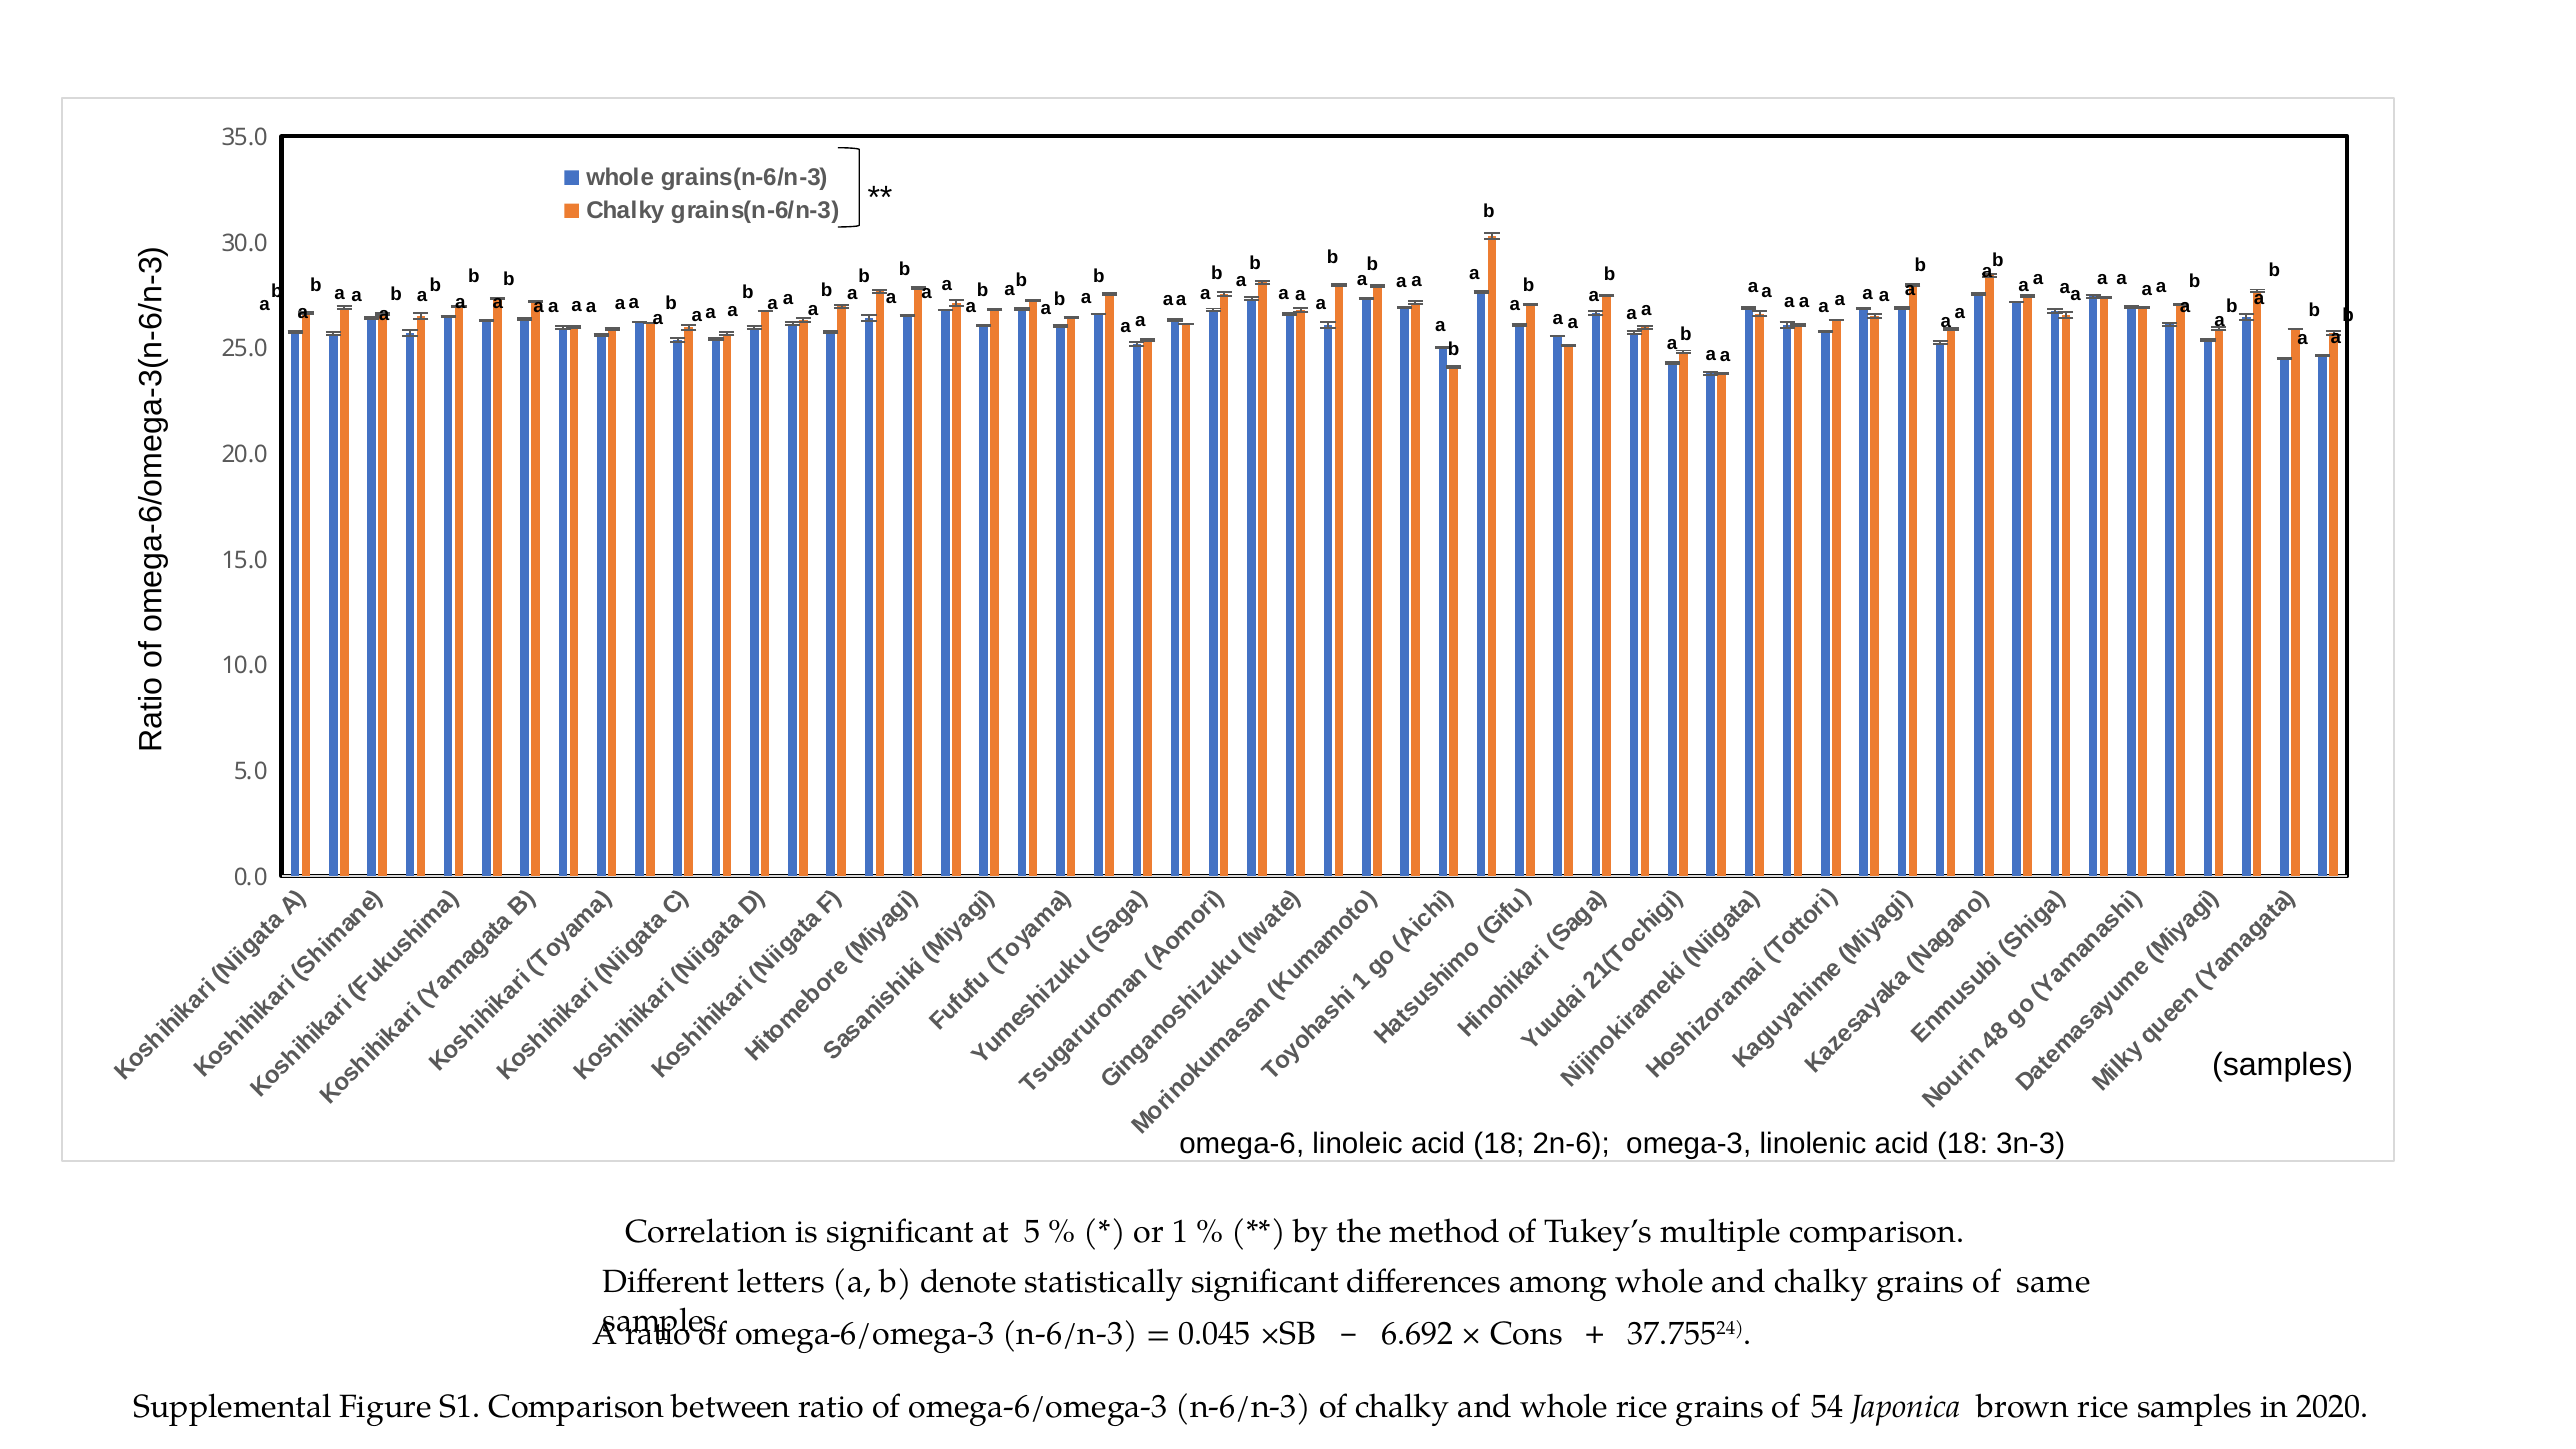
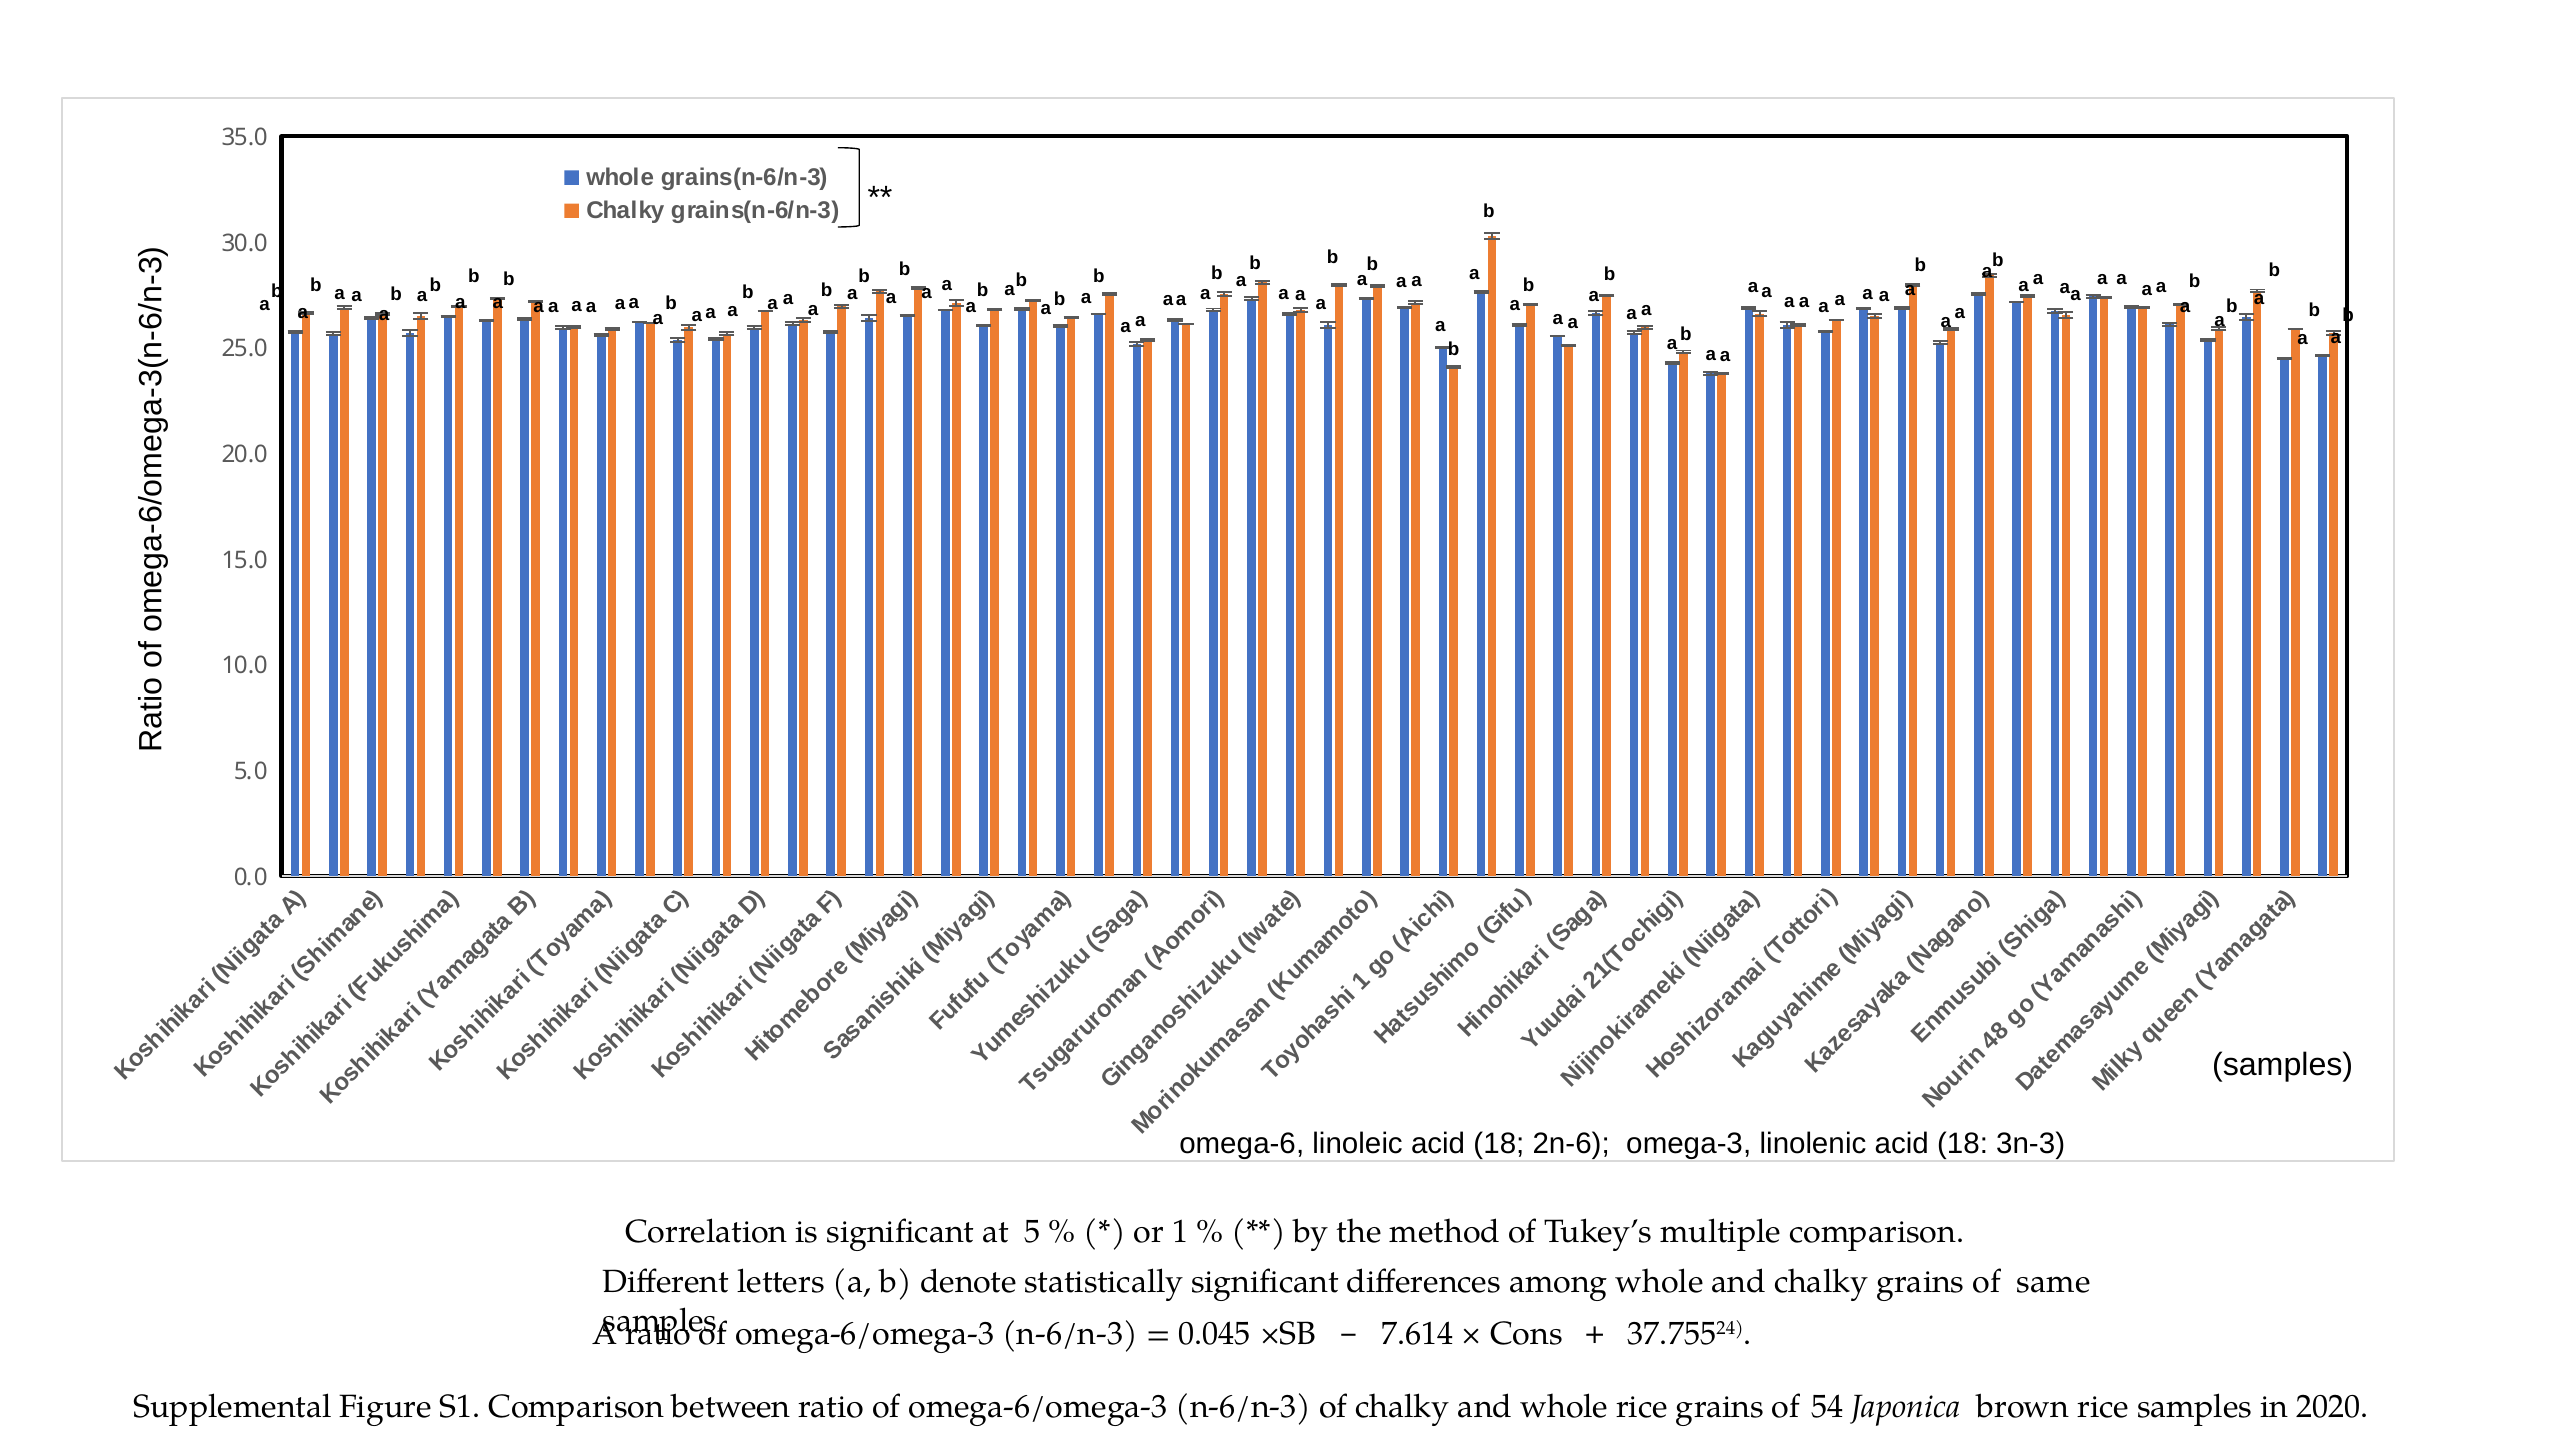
6.692: 6.692 -> 7.614
